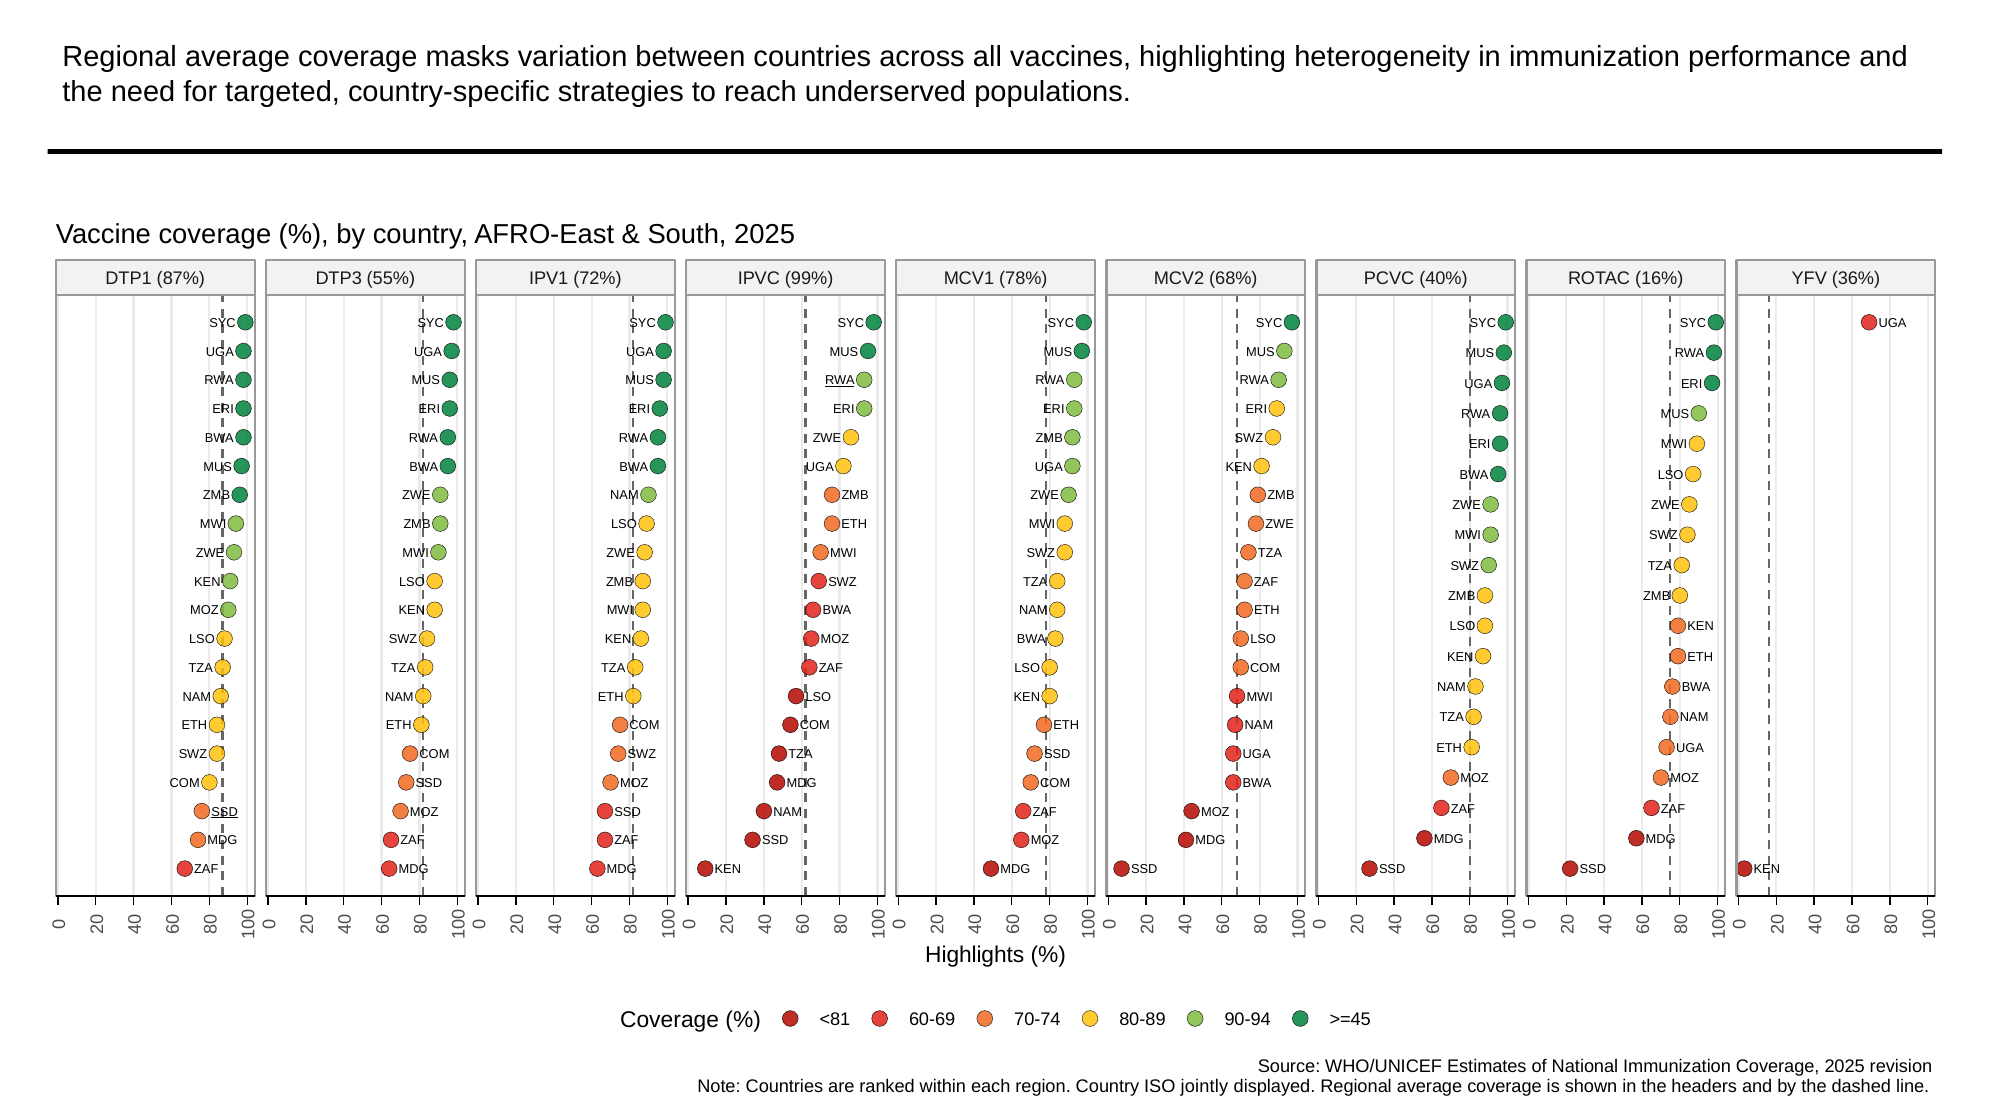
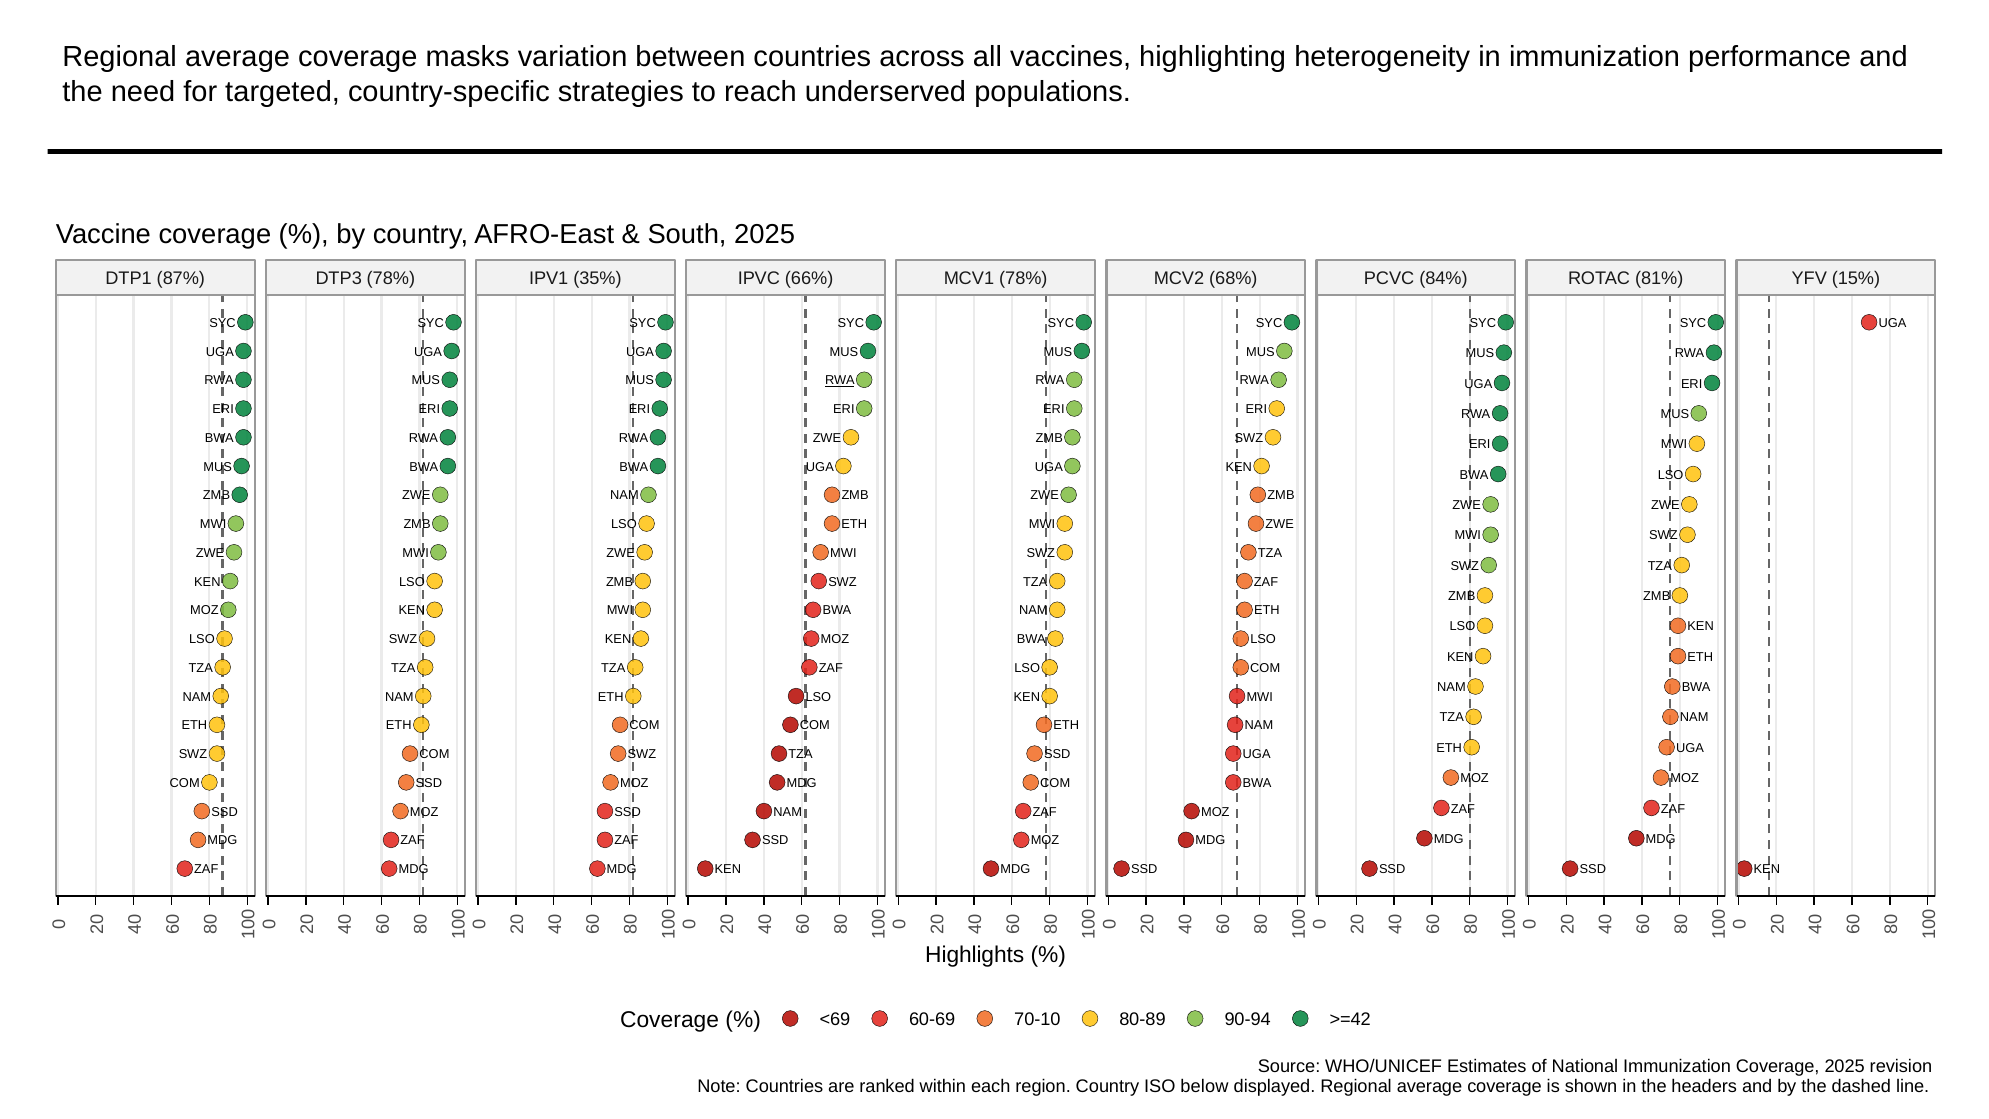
DTP3 55%: 55% -> 78%
72%: 72% -> 35%
99%: 99% -> 66%
40%: 40% -> 84%
16%: 16% -> 81%
36%: 36% -> 15%
SSD at (225, 812) underline: present -> none
<81: <81 -> <69
70-74: 70-74 -> 70-10
>=45: >=45 -> >=42
jointly: jointly -> below
